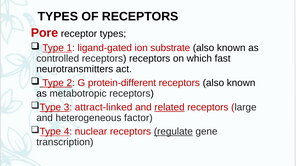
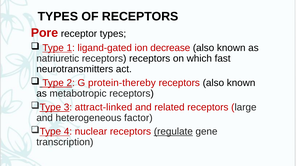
substrate: substrate -> decrease
controlled: controlled -> natriuretic
protein-different: protein-different -> protein-thereby
related underline: present -> none
